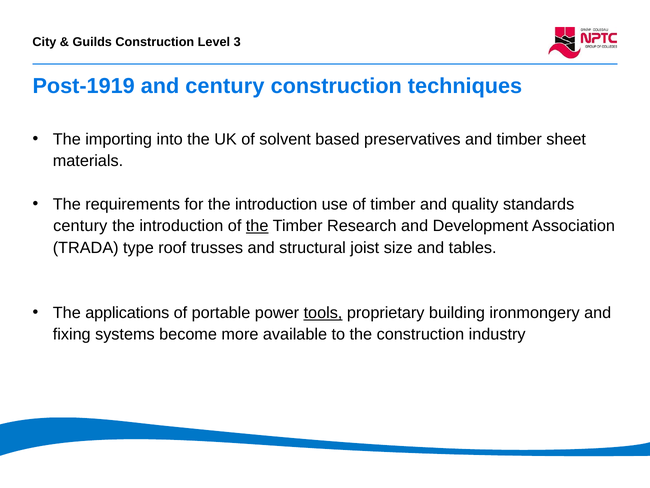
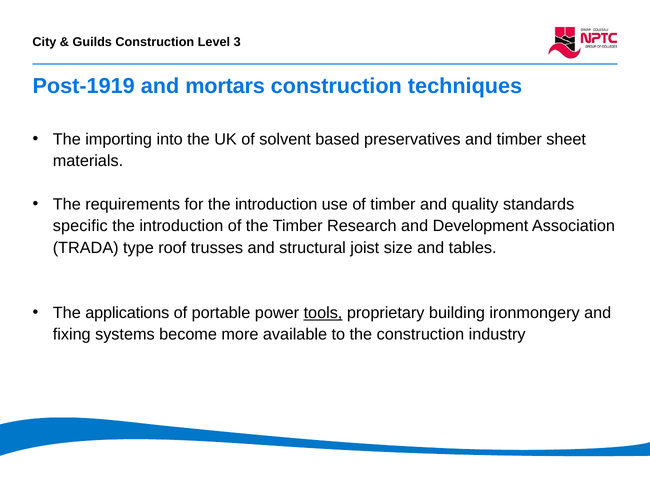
and century: century -> mortars
century at (80, 226): century -> specific
the at (257, 226) underline: present -> none
